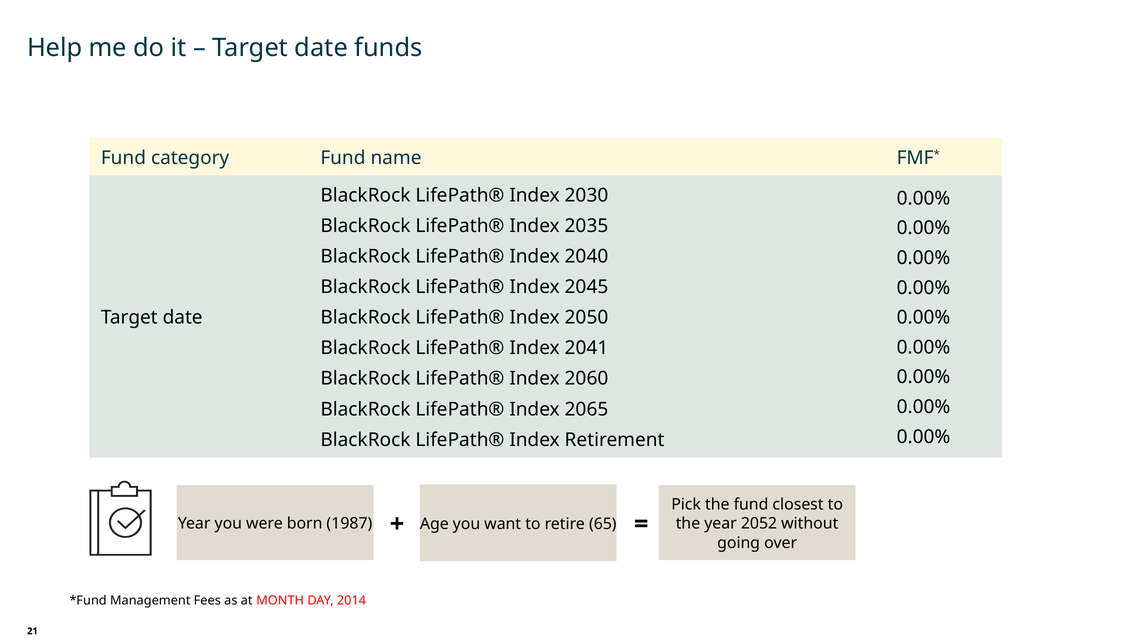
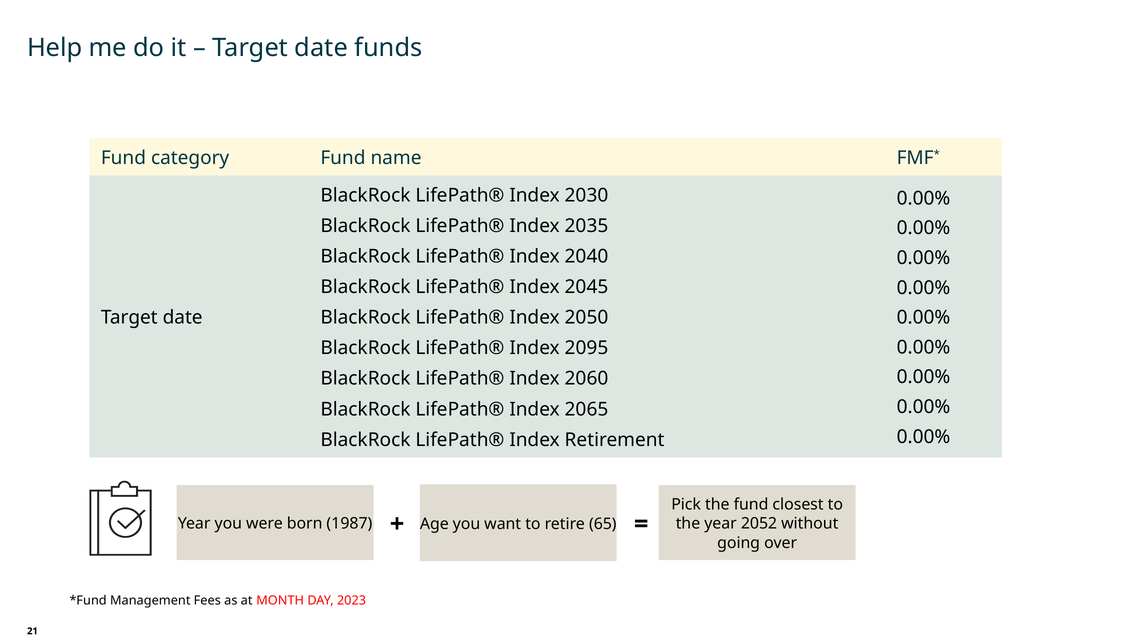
2041: 2041 -> 2095
2014: 2014 -> 2023
